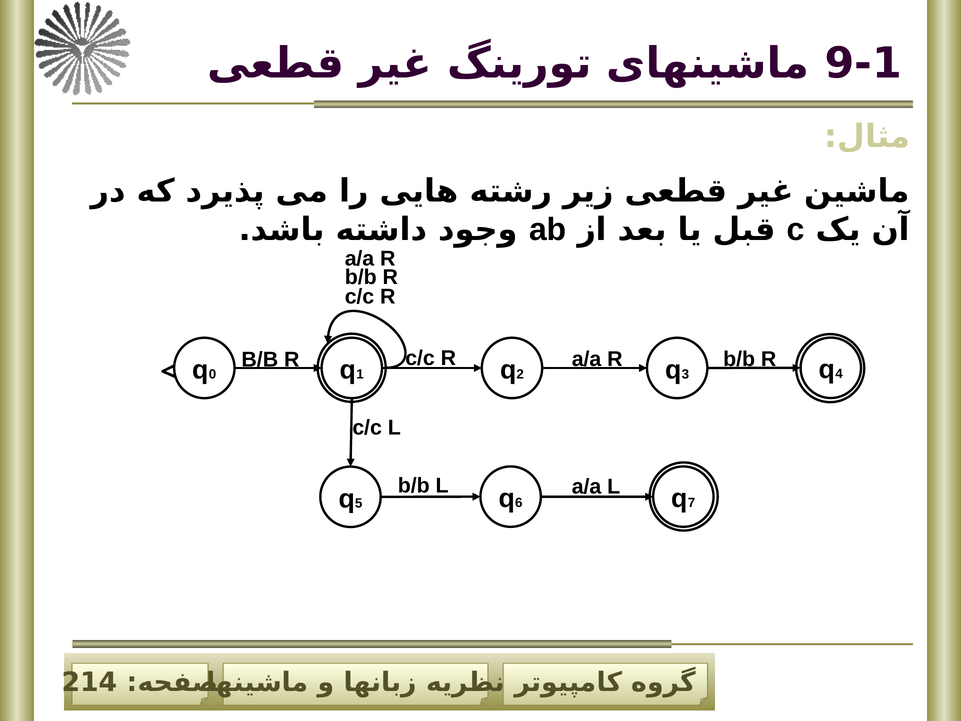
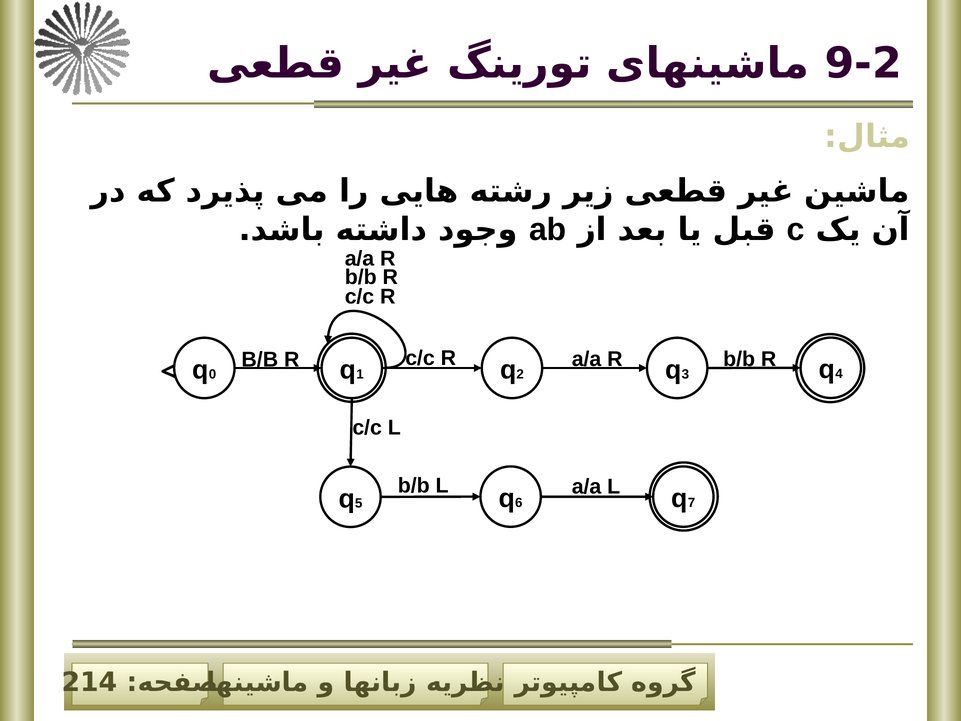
9-1: 9-1 -> 9-2
